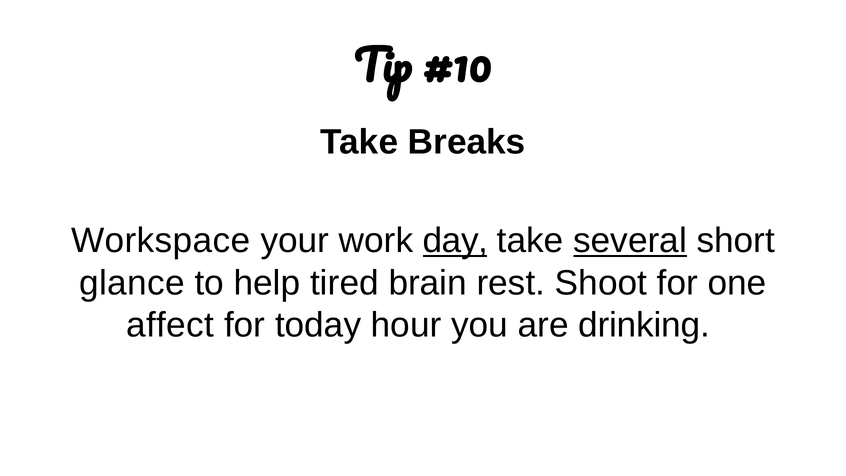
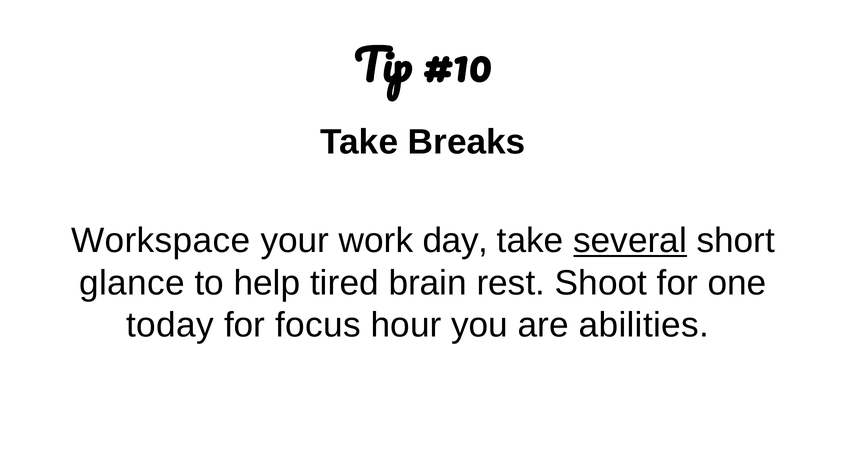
day underline: present -> none
affect: affect -> today
today: today -> focus
drinking: drinking -> abilities
